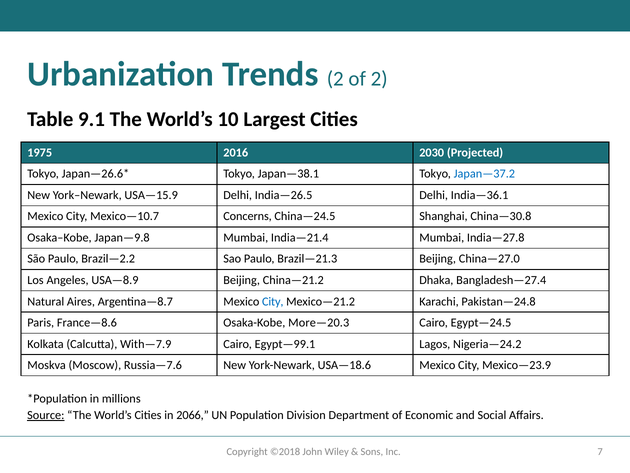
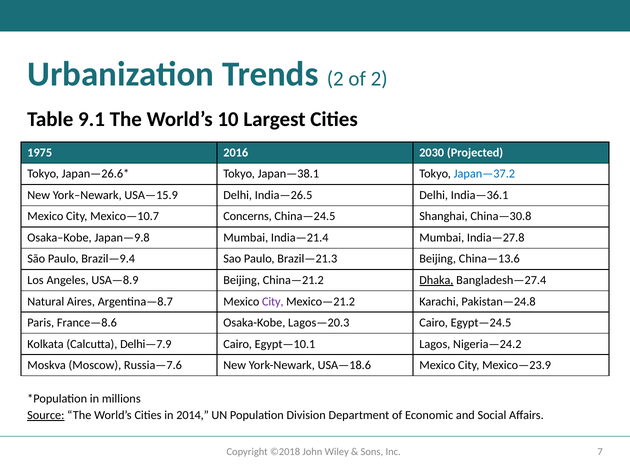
Brazil—2.2: Brazil—2.2 -> Brazil—9.4
China—27.0: China—27.0 -> China—13.6
Dhaka underline: none -> present
City at (273, 301) colour: blue -> purple
More—20.3: More—20.3 -> Lagos—20.3
With—7.9: With—7.9 -> Delhi—7.9
Egypt—99.1: Egypt—99.1 -> Egypt—10.1
2066: 2066 -> 2014
